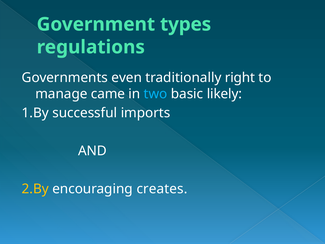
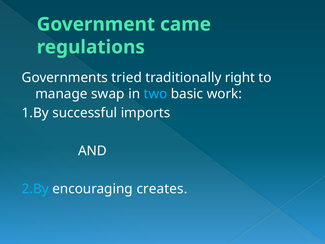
types: types -> came
even: even -> tried
came: came -> swap
likely: likely -> work
2.By colour: yellow -> light blue
